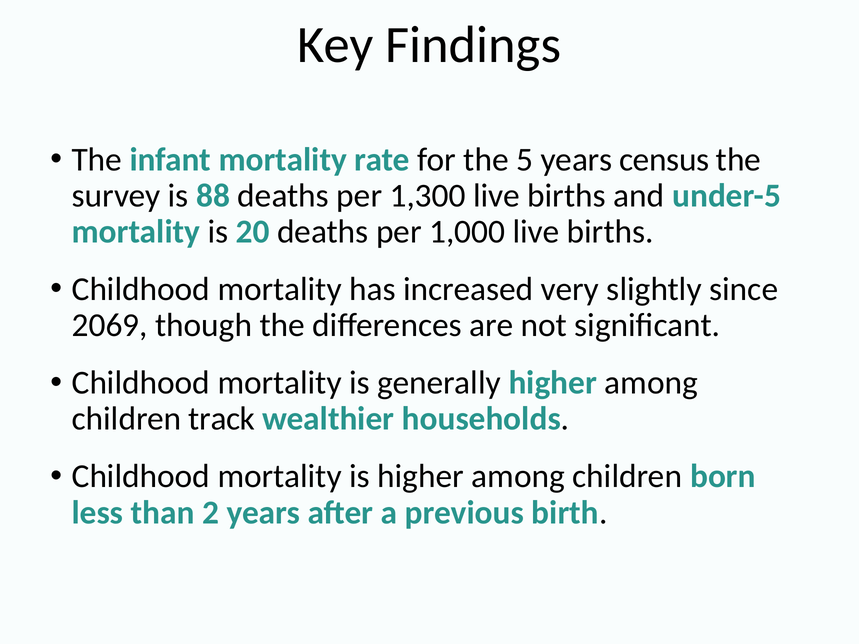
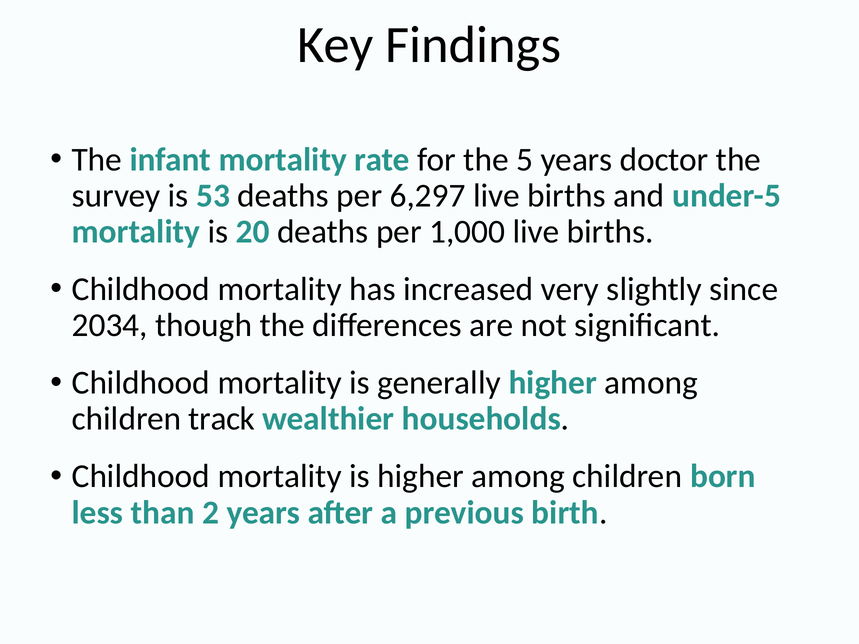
census: census -> doctor
88: 88 -> 53
1,300: 1,300 -> 6,297
2069: 2069 -> 2034
